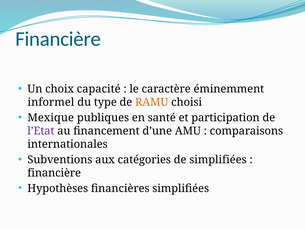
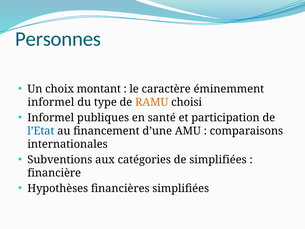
Financière at (58, 39): Financière -> Personnes
capacité: capacité -> montant
Mexique at (51, 118): Mexique -> Informel
l’Etat colour: purple -> blue
